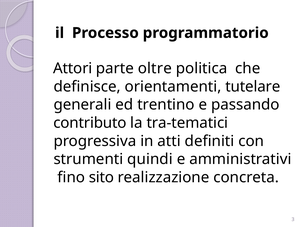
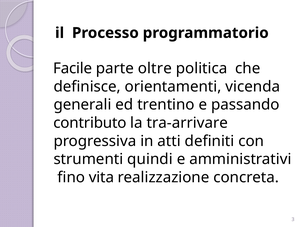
Attori: Attori -> Facile
tutelare: tutelare -> vicenda
tra-tematici: tra-tematici -> tra-arrivare
sito: sito -> vita
